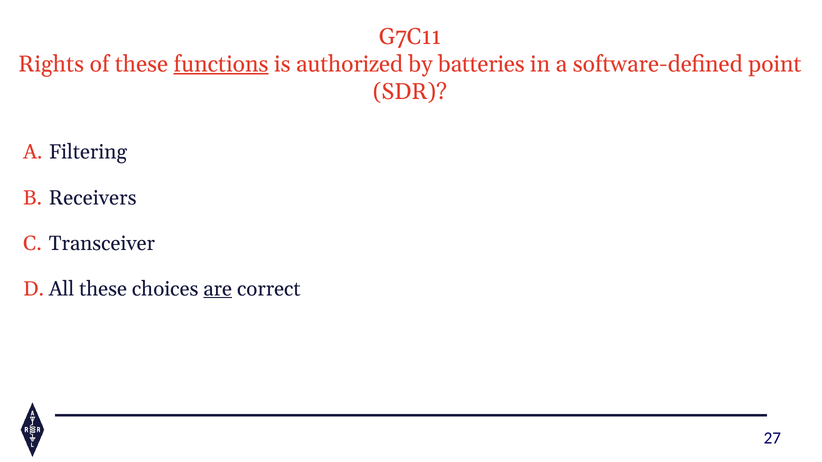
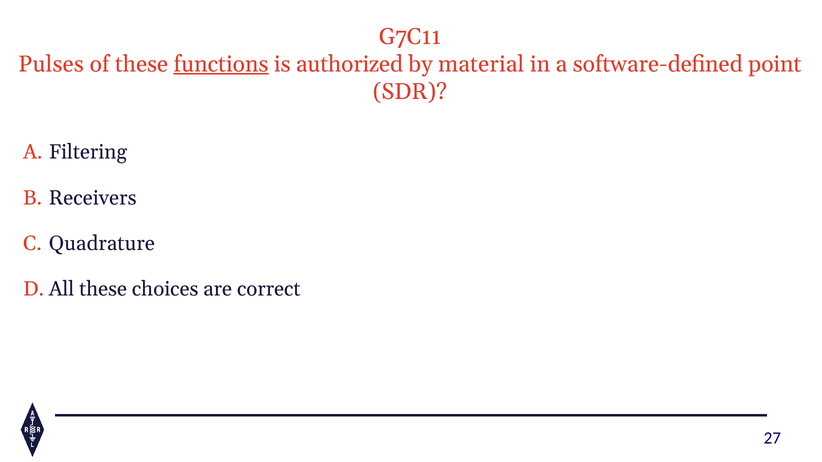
Rights: Rights -> Pulses
batteries: batteries -> material
Transceiver: Transceiver -> Quadrature
are underline: present -> none
